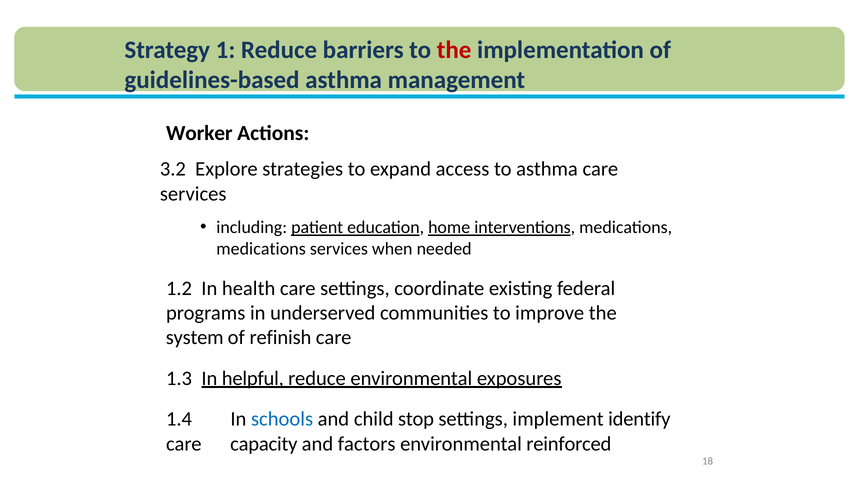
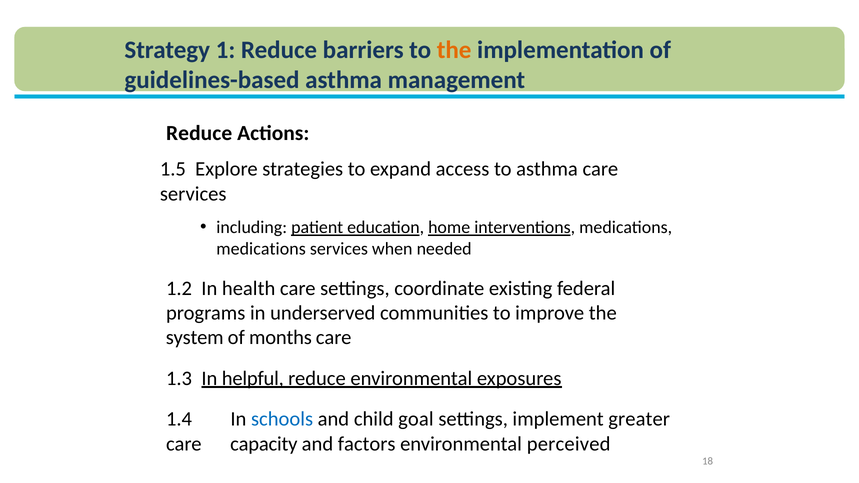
the at (454, 50) colour: red -> orange
Worker at (199, 133): Worker -> Reduce
3.2: 3.2 -> 1.5
refinish: refinish -> months
stop: stop -> goal
identify: identify -> greater
reinforced: reinforced -> perceived
